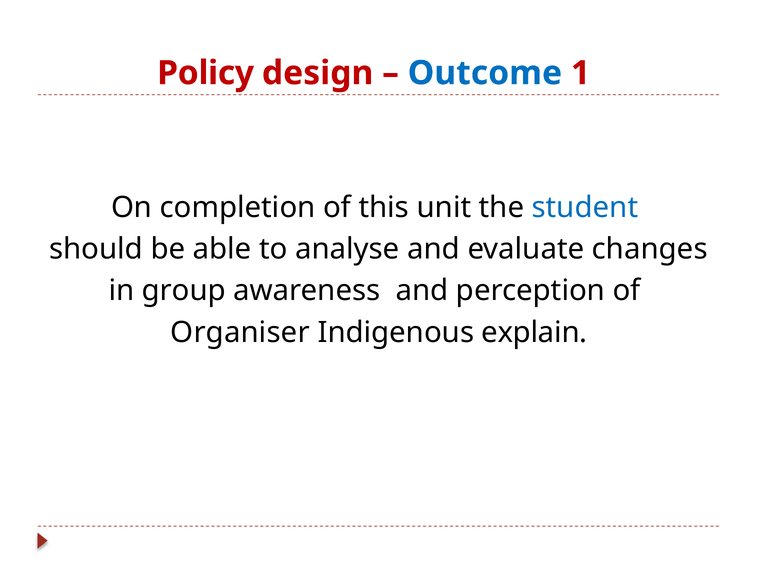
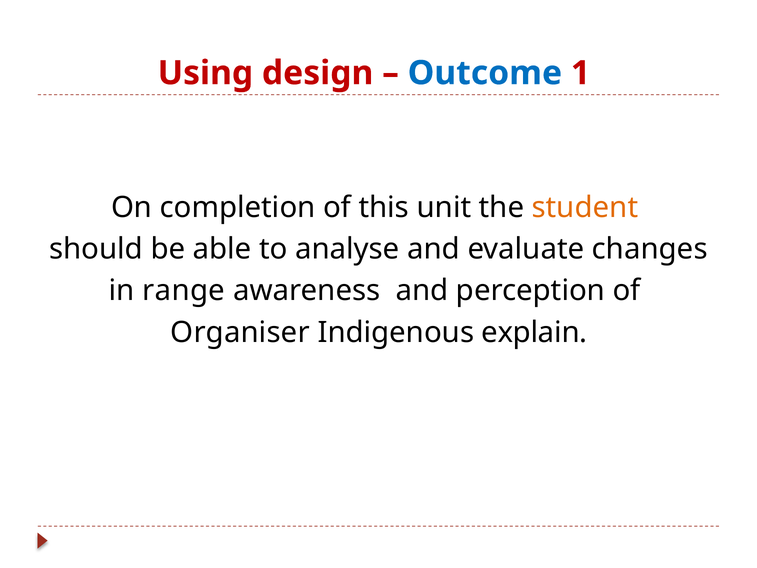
Policy: Policy -> Using
student colour: blue -> orange
group: group -> range
